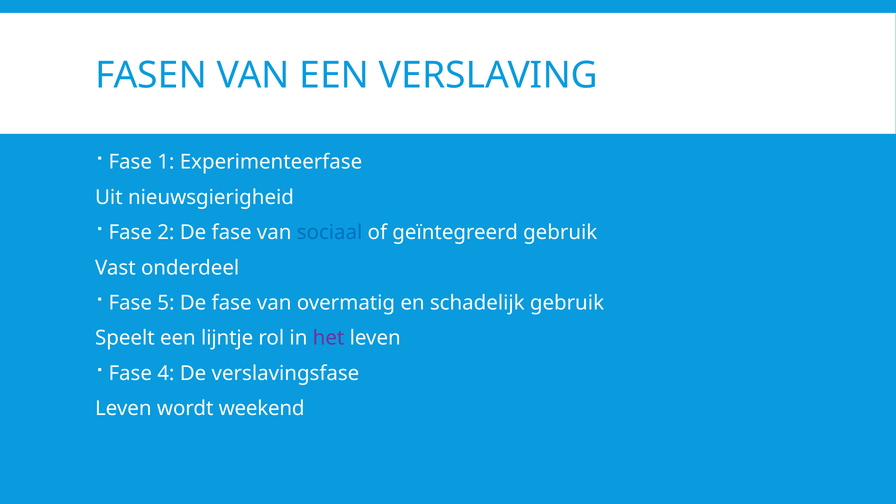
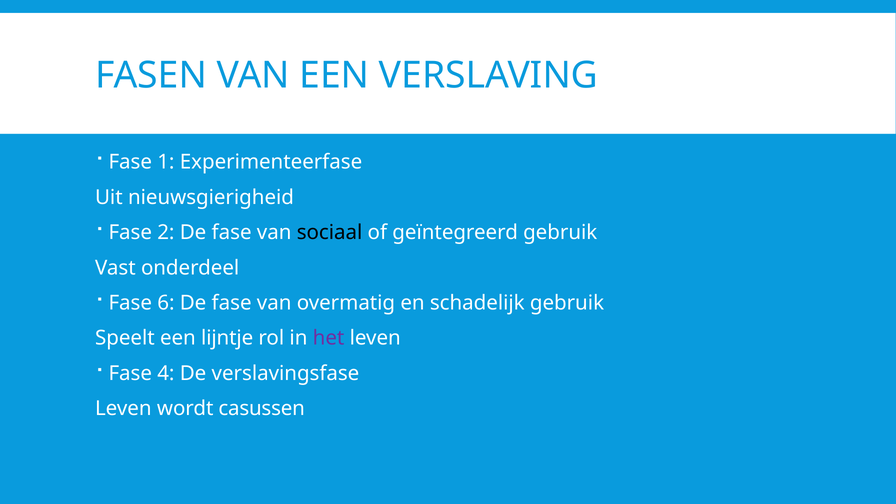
sociaal colour: blue -> black
5: 5 -> 6
weekend: weekend -> casussen
